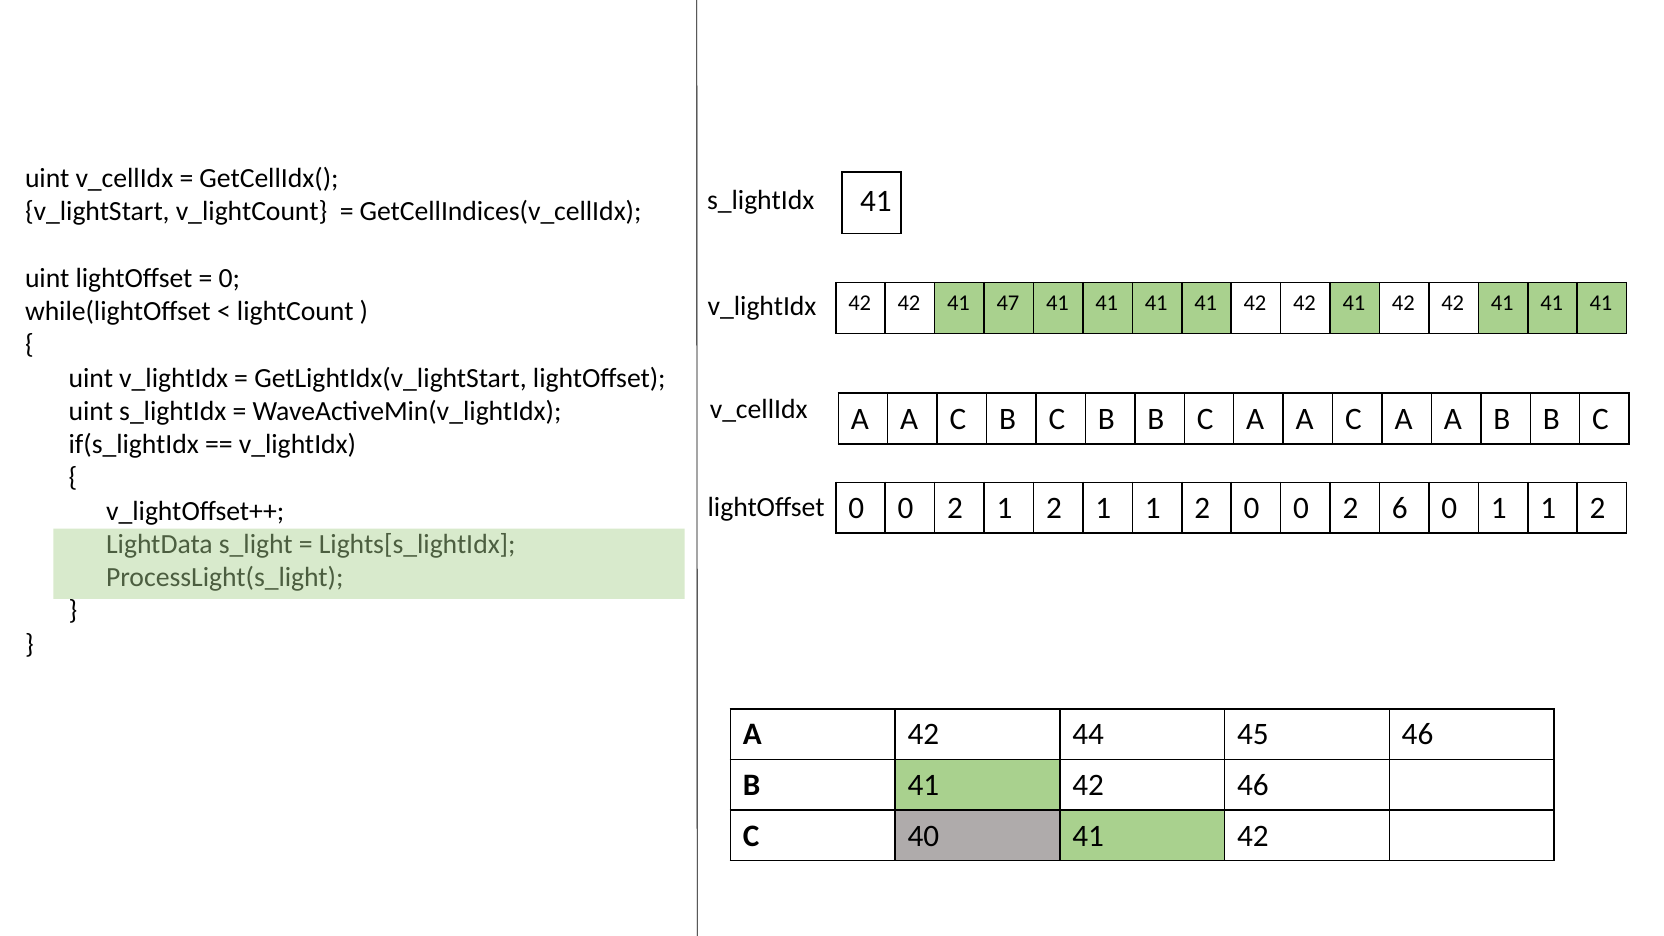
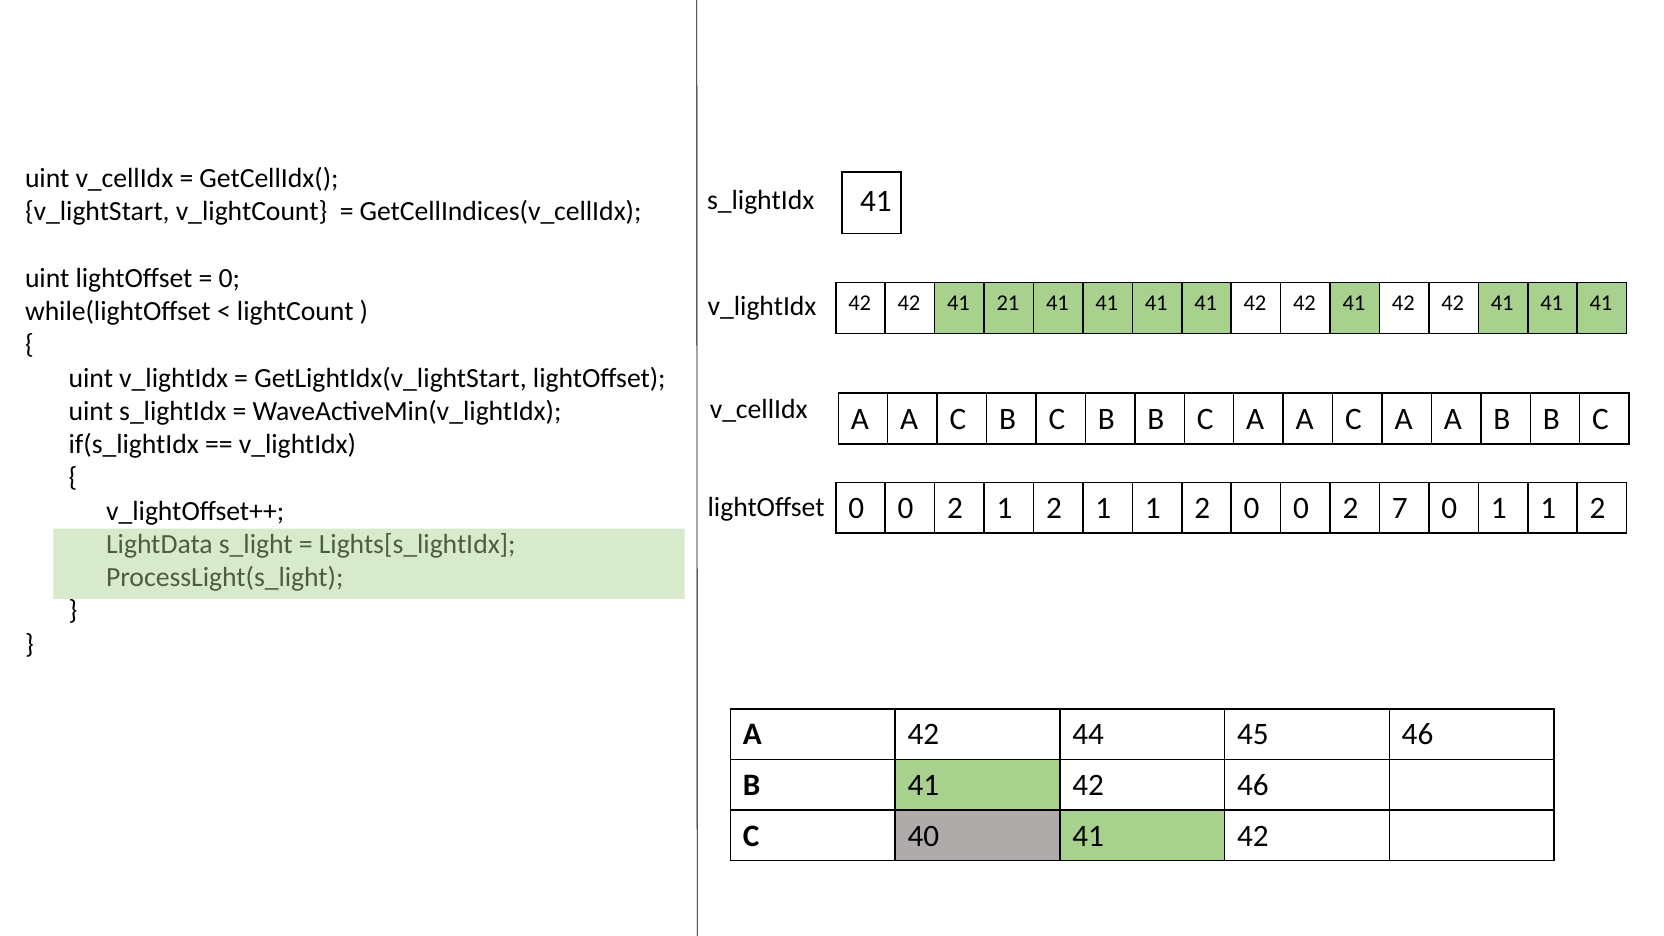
47: 47 -> 21
6: 6 -> 7
